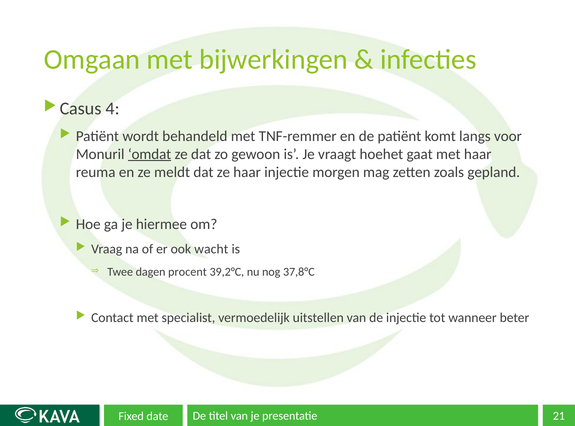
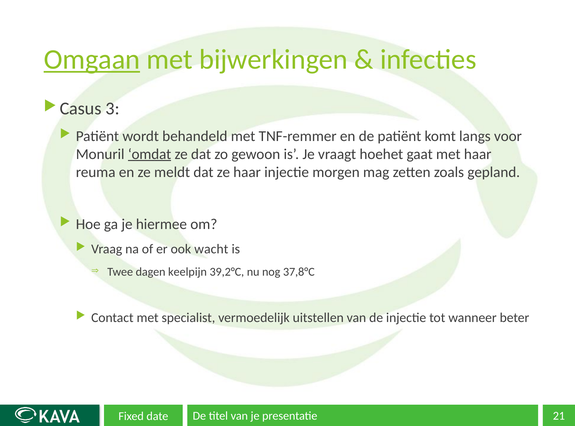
Omgaan underline: none -> present
4: 4 -> 3
procent: procent -> keelpijn
